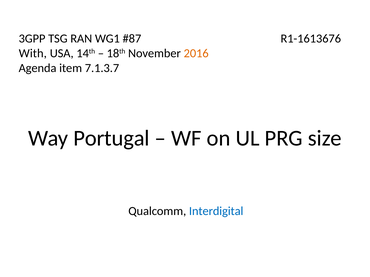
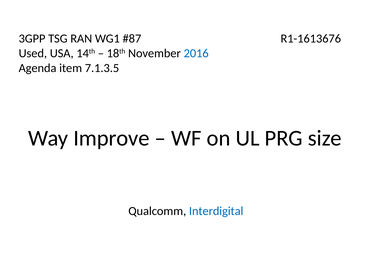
With: With -> Used
2016 colour: orange -> blue
7.1.3.7: 7.1.3.7 -> 7.1.3.5
Portugal: Portugal -> Improve
